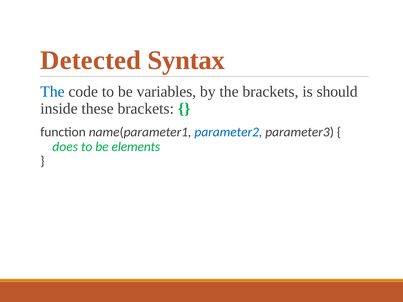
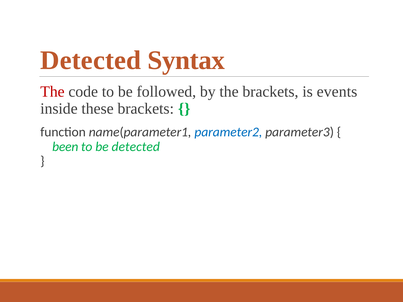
The at (52, 92) colour: blue -> red
variables: variables -> followed
should: should -> events
does: does -> been
be elements: elements -> detected
